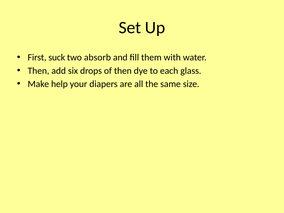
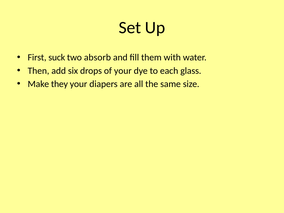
of then: then -> your
help: help -> they
